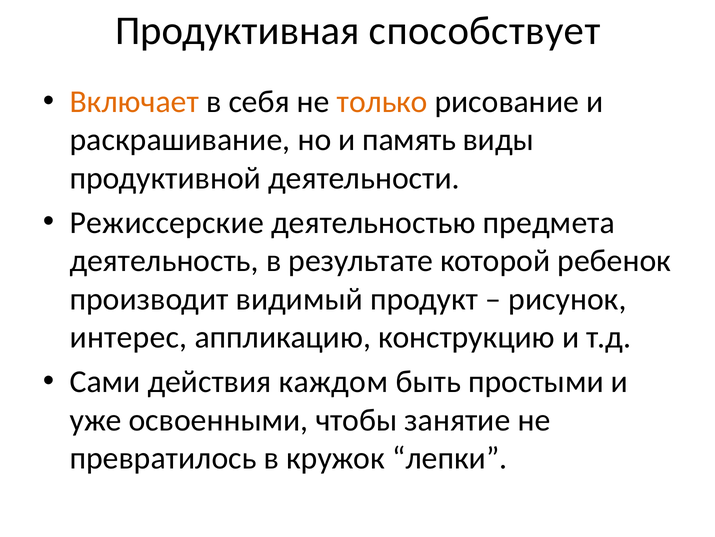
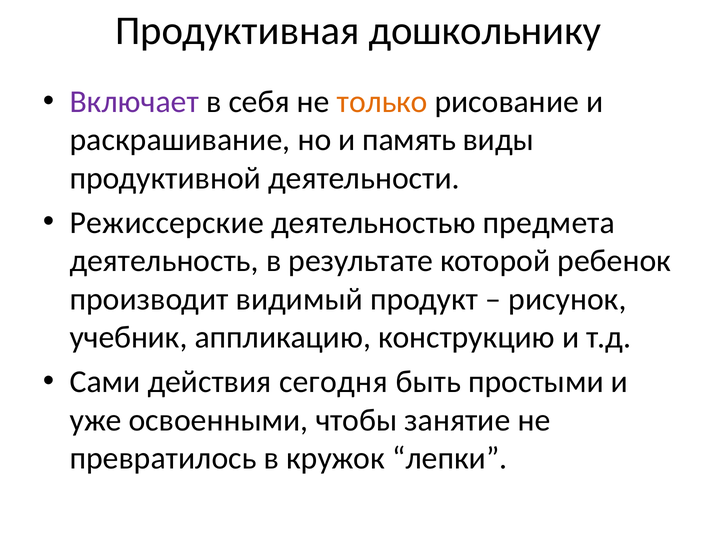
способствует: способствует -> дошкольнику
Включает colour: orange -> purple
интерес: интерес -> учебник
каждом: каждом -> сегодня
